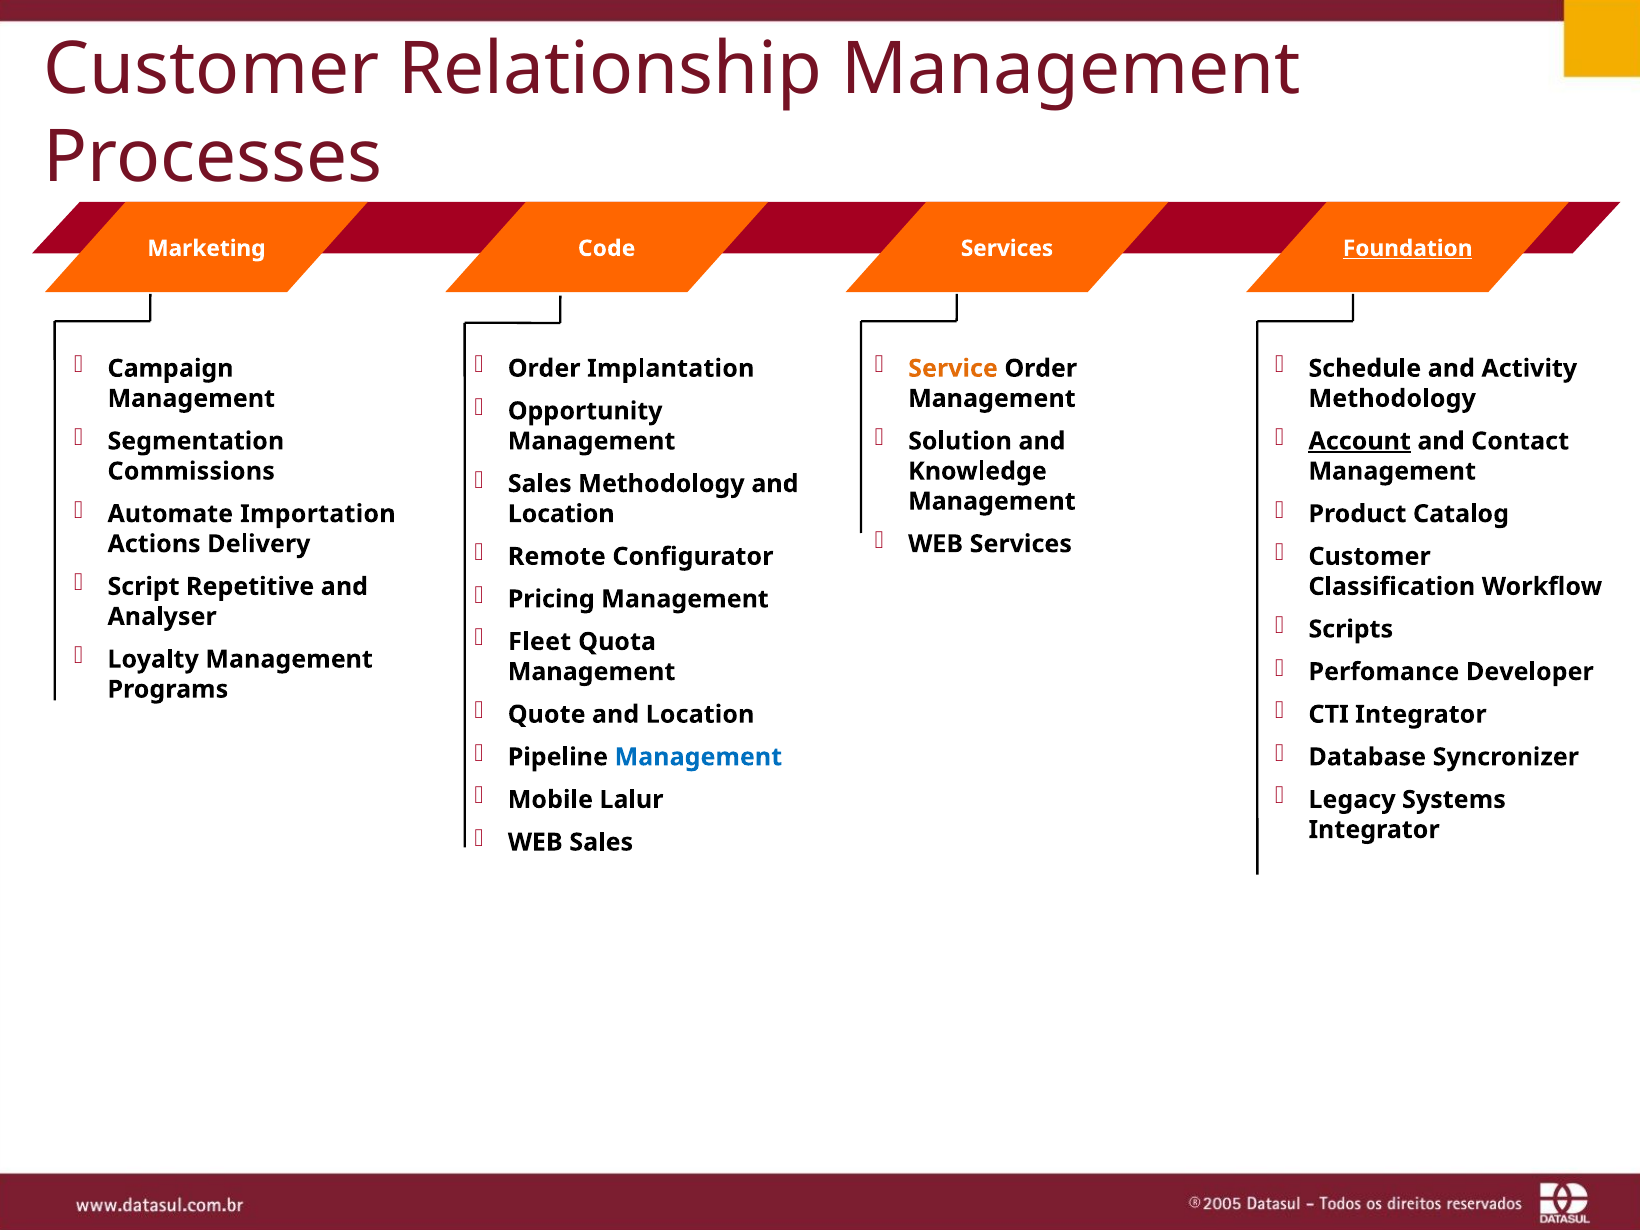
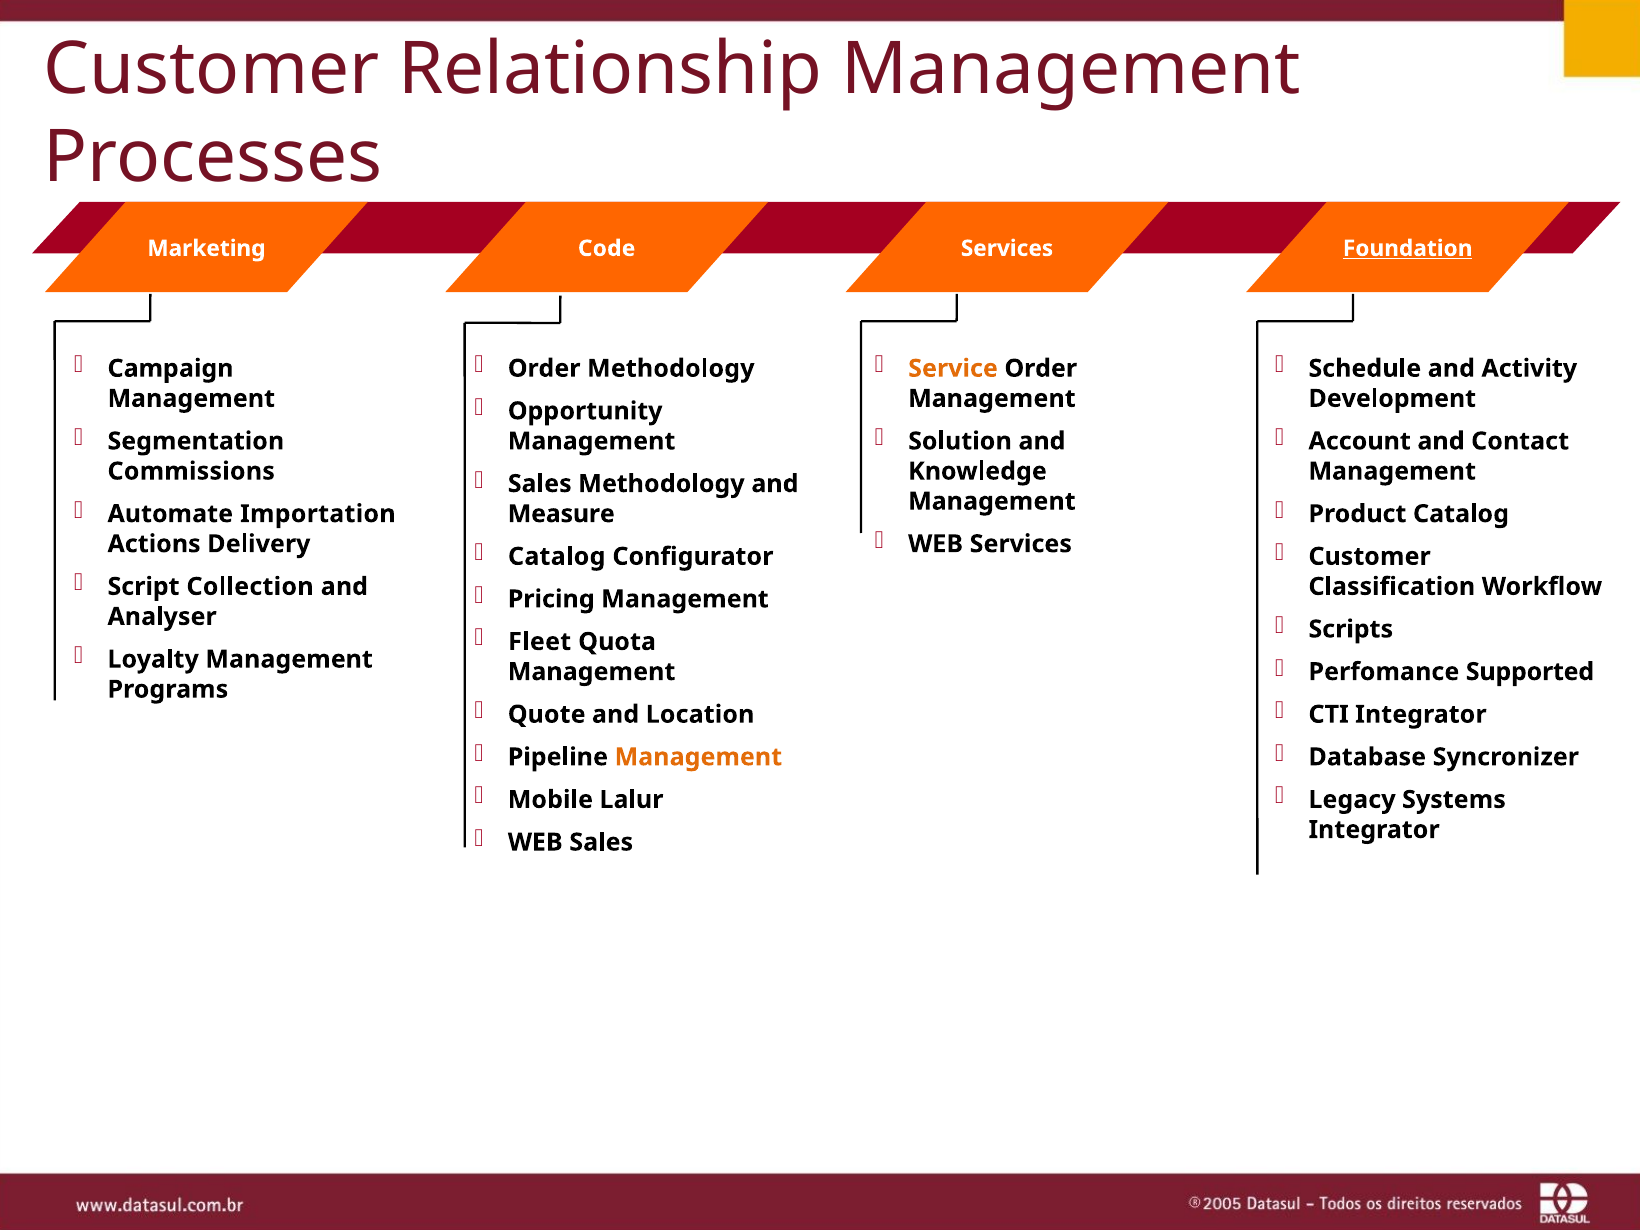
Order Implantation: Implantation -> Methodology
Methodology at (1392, 399): Methodology -> Development
Account underline: present -> none
Location at (561, 514): Location -> Measure
Remote at (557, 556): Remote -> Catalog
Repetitive: Repetitive -> Collection
Developer: Developer -> Supported
Management at (698, 757) colour: blue -> orange
